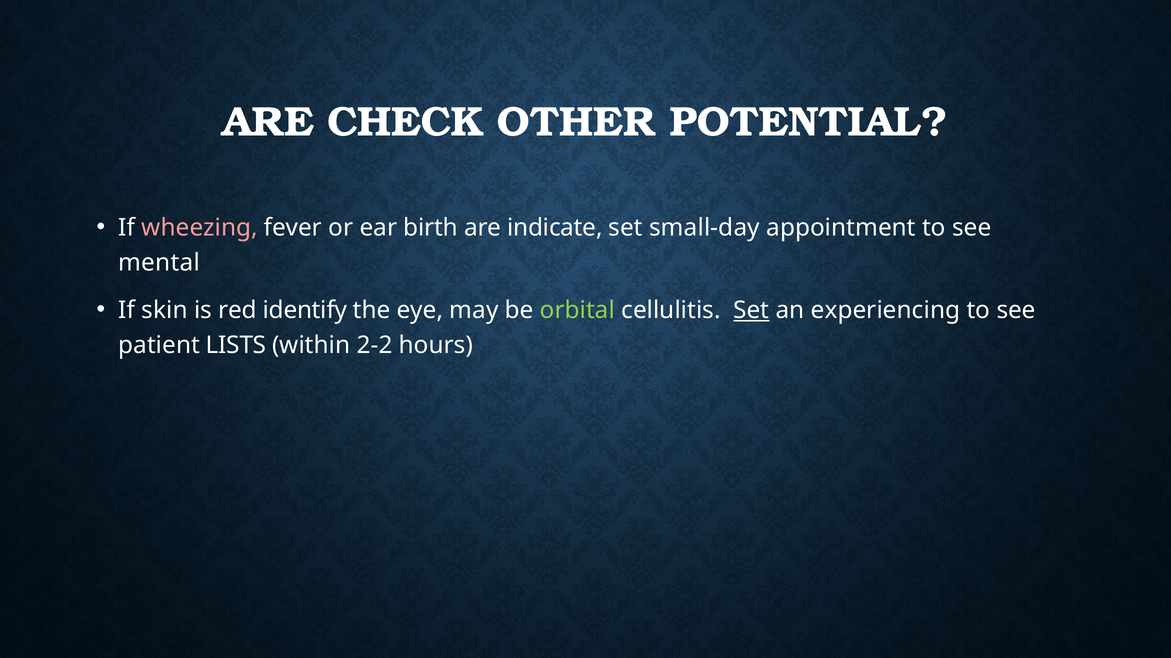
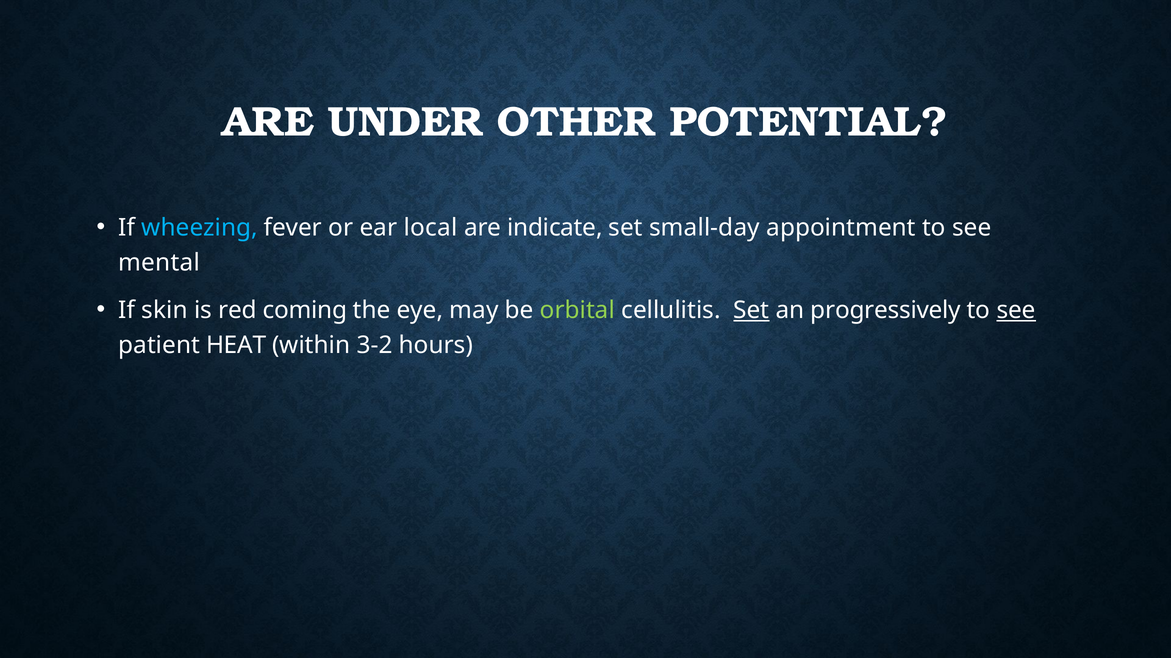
CHECK: CHECK -> UNDER
wheezing colour: pink -> light blue
birth: birth -> local
identify: identify -> coming
experiencing: experiencing -> progressively
see at (1016, 310) underline: none -> present
LISTS: LISTS -> HEAT
2-2: 2-2 -> 3-2
